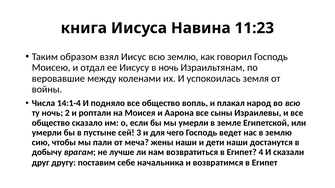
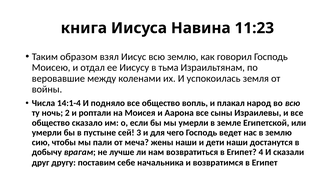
в ночь: ночь -> тьма
